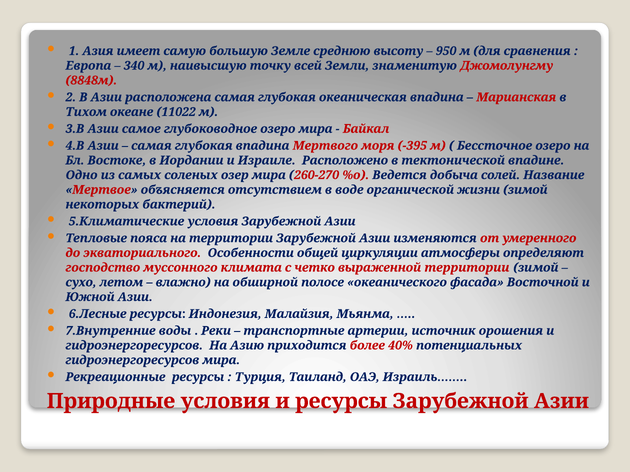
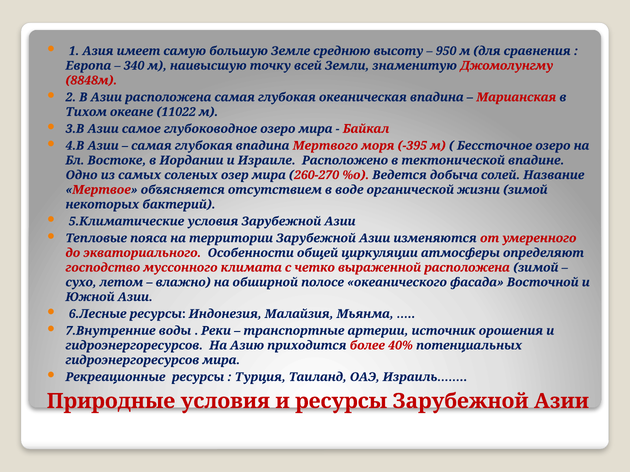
выраженной территории: территории -> расположена
